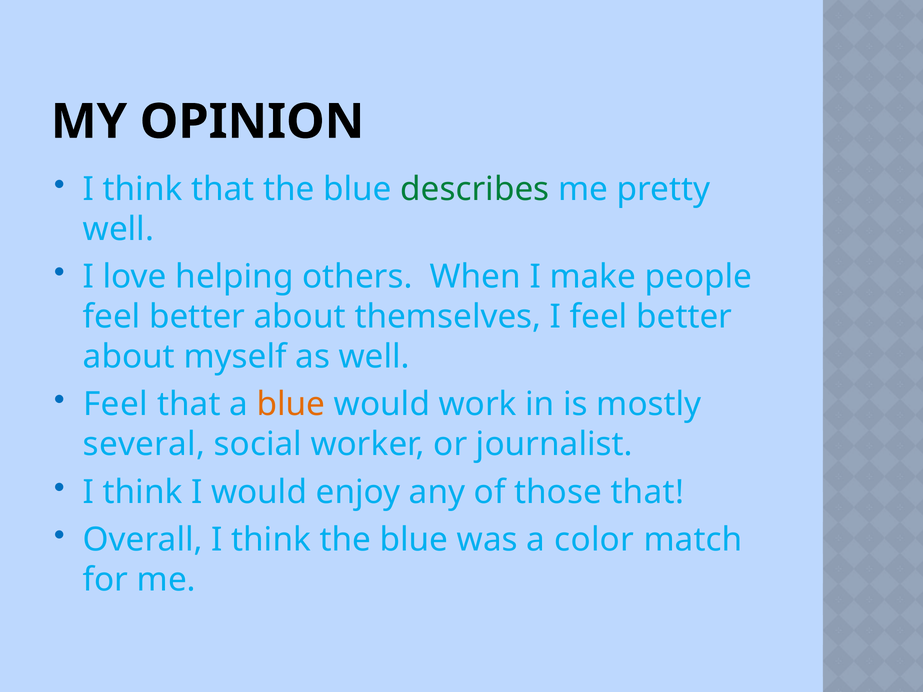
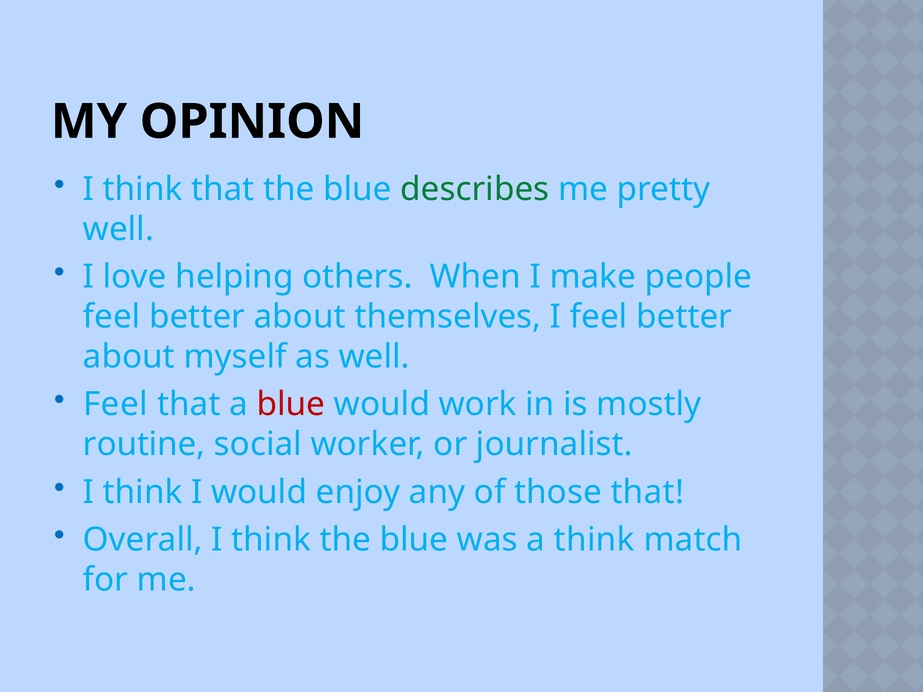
blue at (291, 405) colour: orange -> red
several: several -> routine
a color: color -> think
